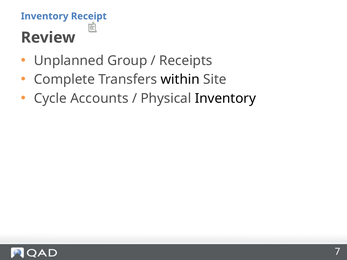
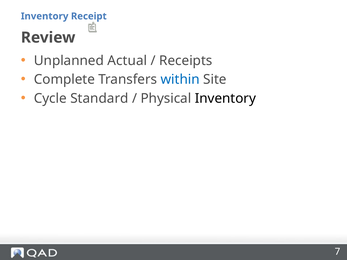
Group: Group -> Actual
within colour: black -> blue
Accounts: Accounts -> Standard
